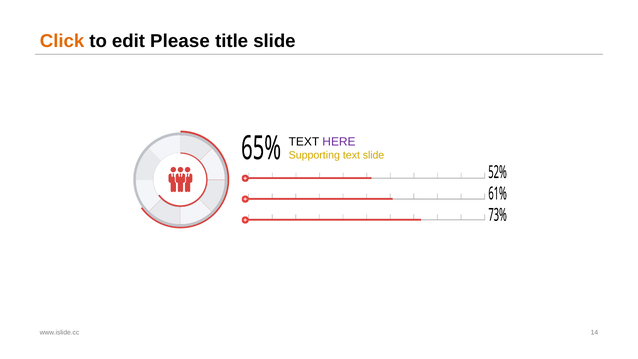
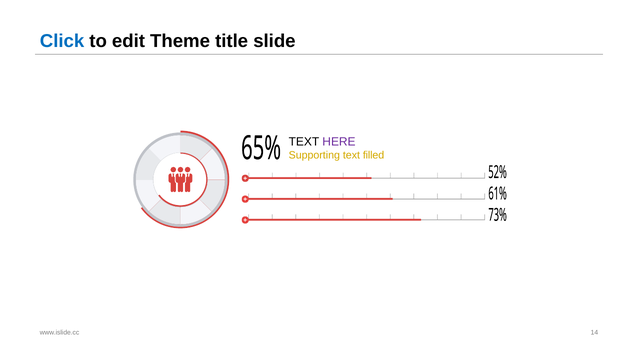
Click colour: orange -> blue
Please: Please -> Theme
text slide: slide -> filled
